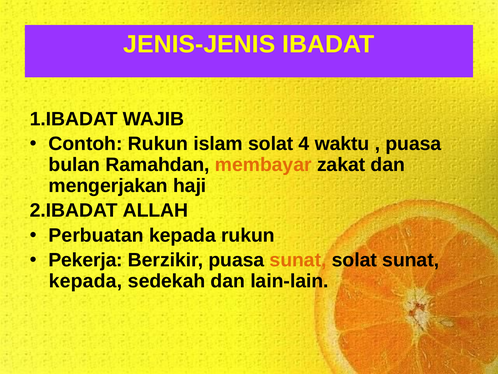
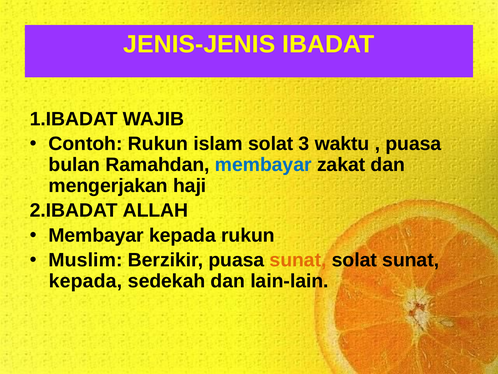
4: 4 -> 3
membayar at (263, 165) colour: orange -> blue
Perbuatan at (96, 235): Perbuatan -> Membayar
Pekerja: Pekerja -> Muslim
